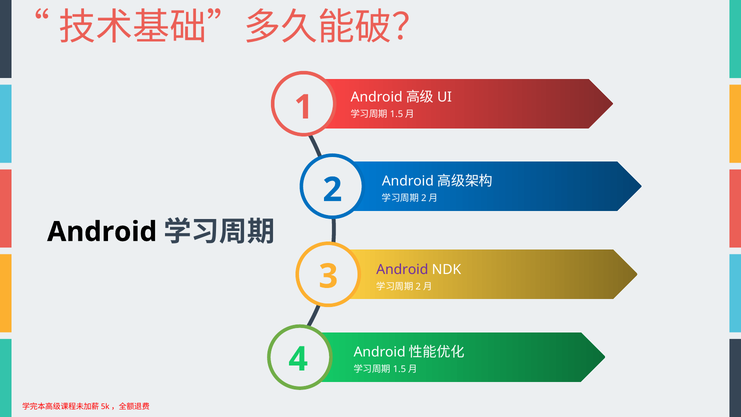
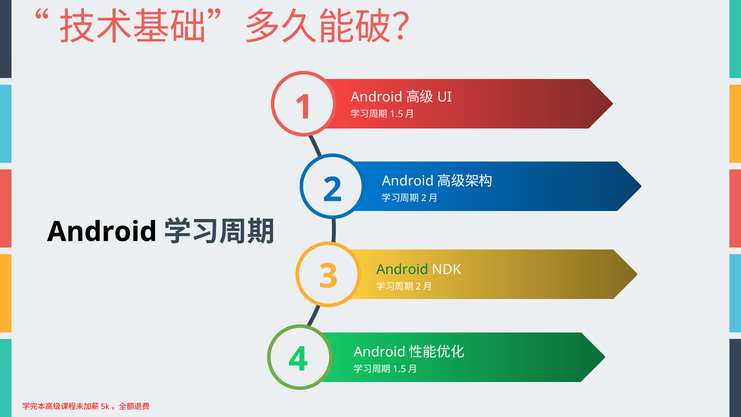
Android at (402, 270) colour: purple -> green
